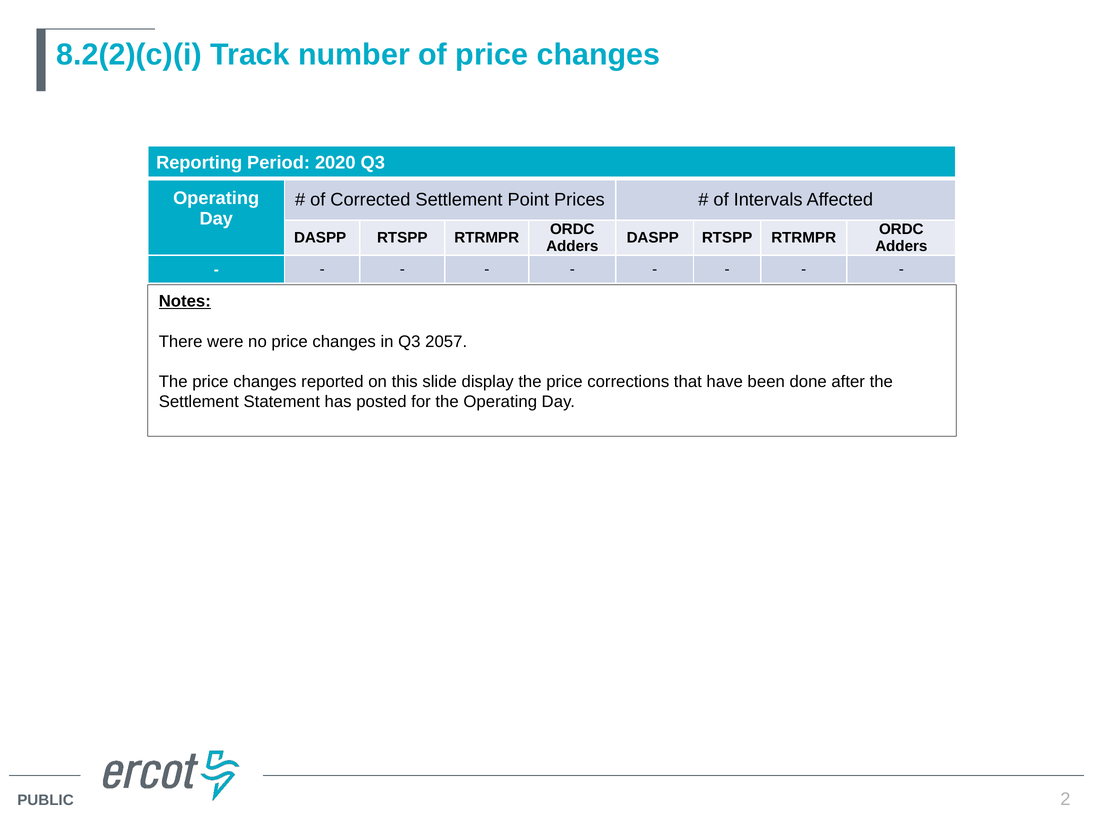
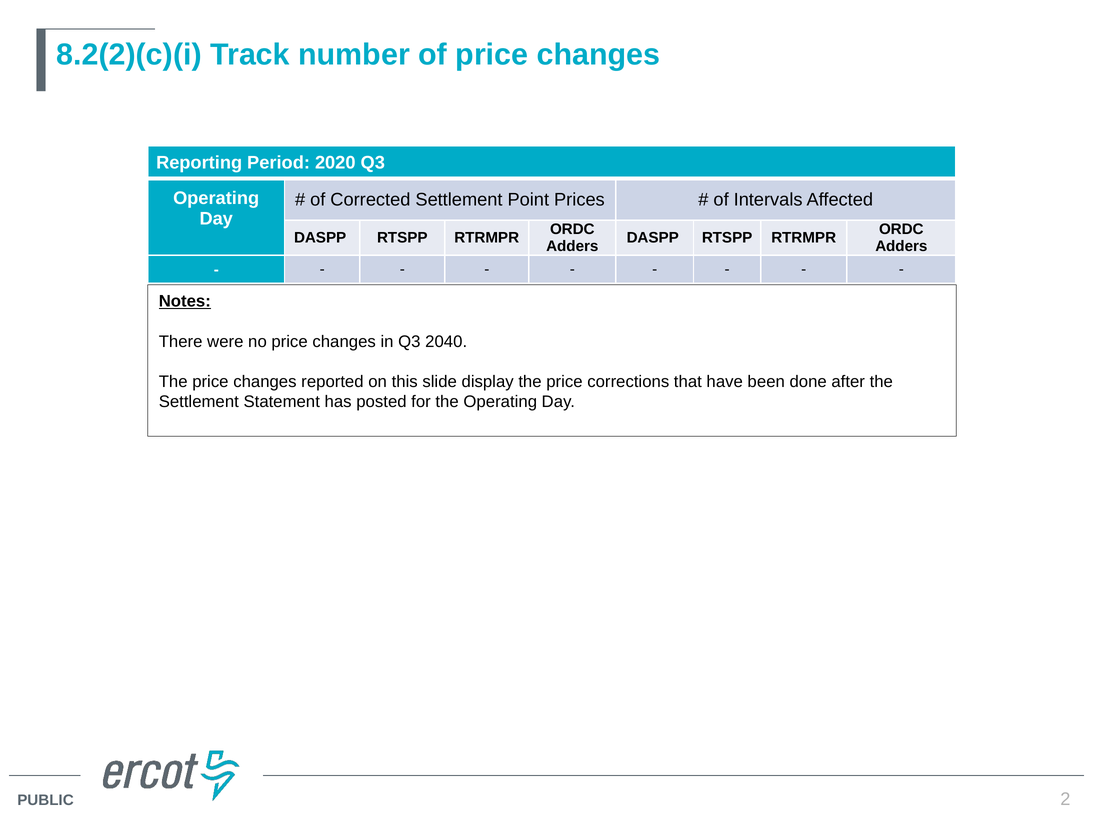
2057: 2057 -> 2040
